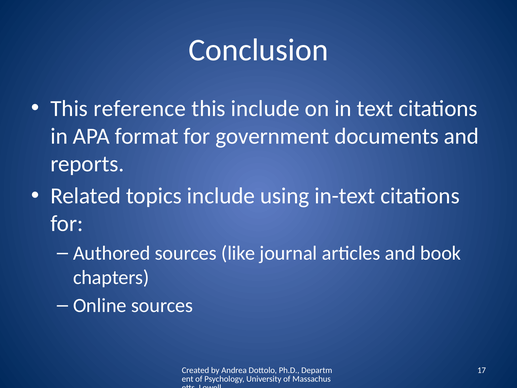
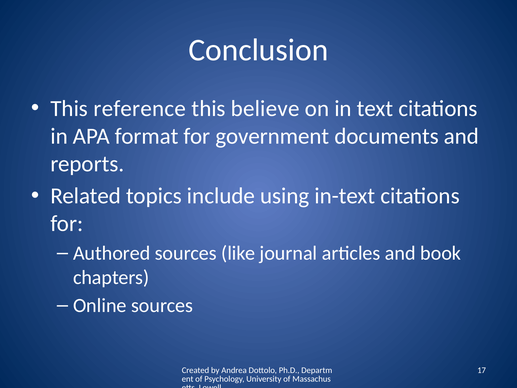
this include: include -> believe
